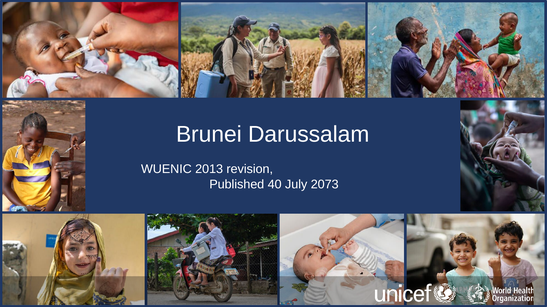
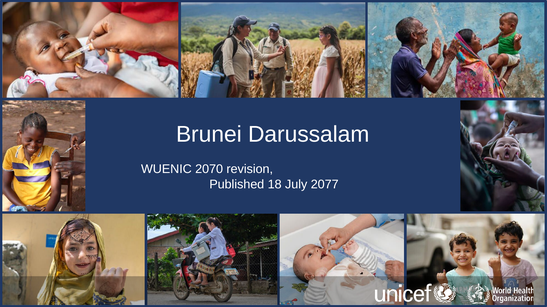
2013: 2013 -> 2070
40: 40 -> 18
2073: 2073 -> 2077
